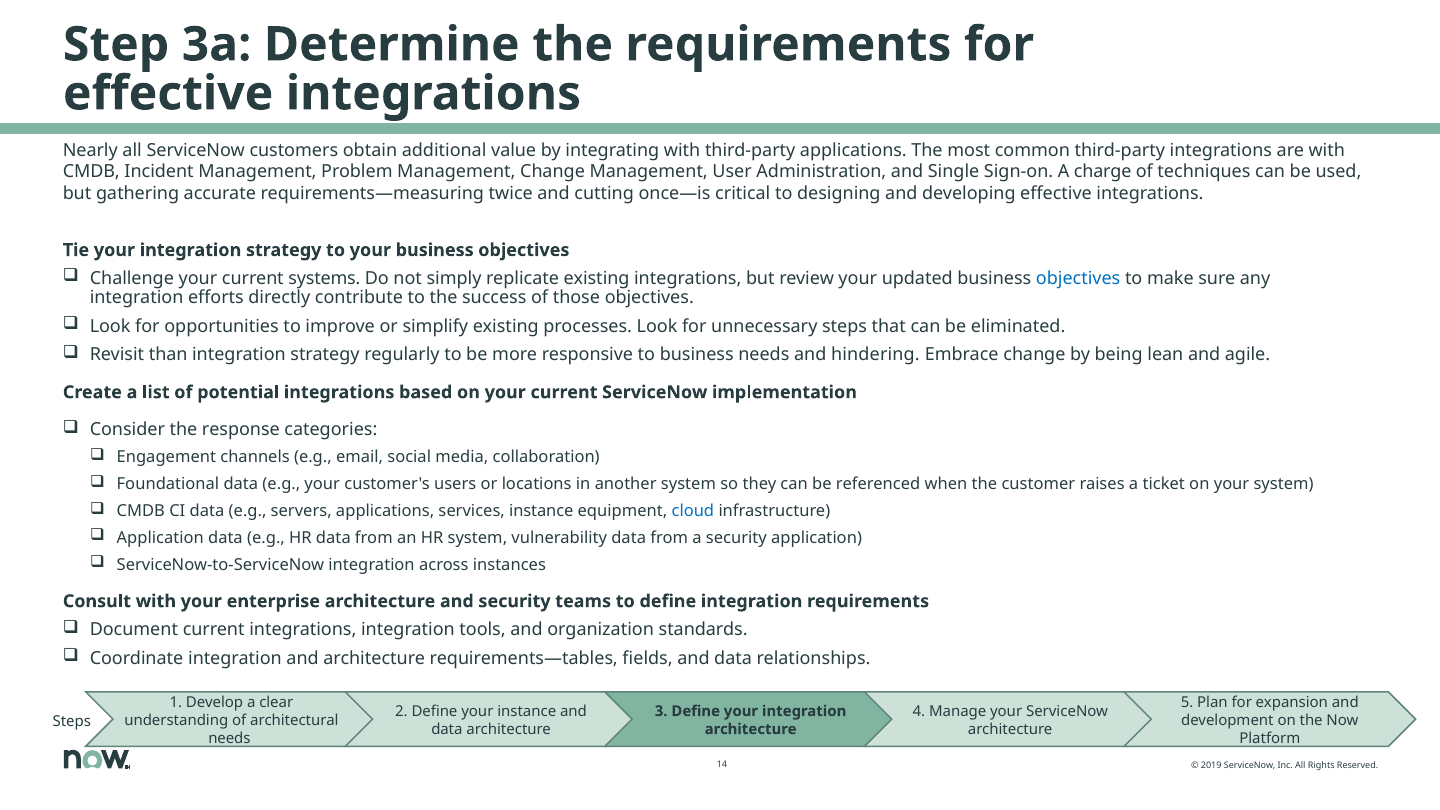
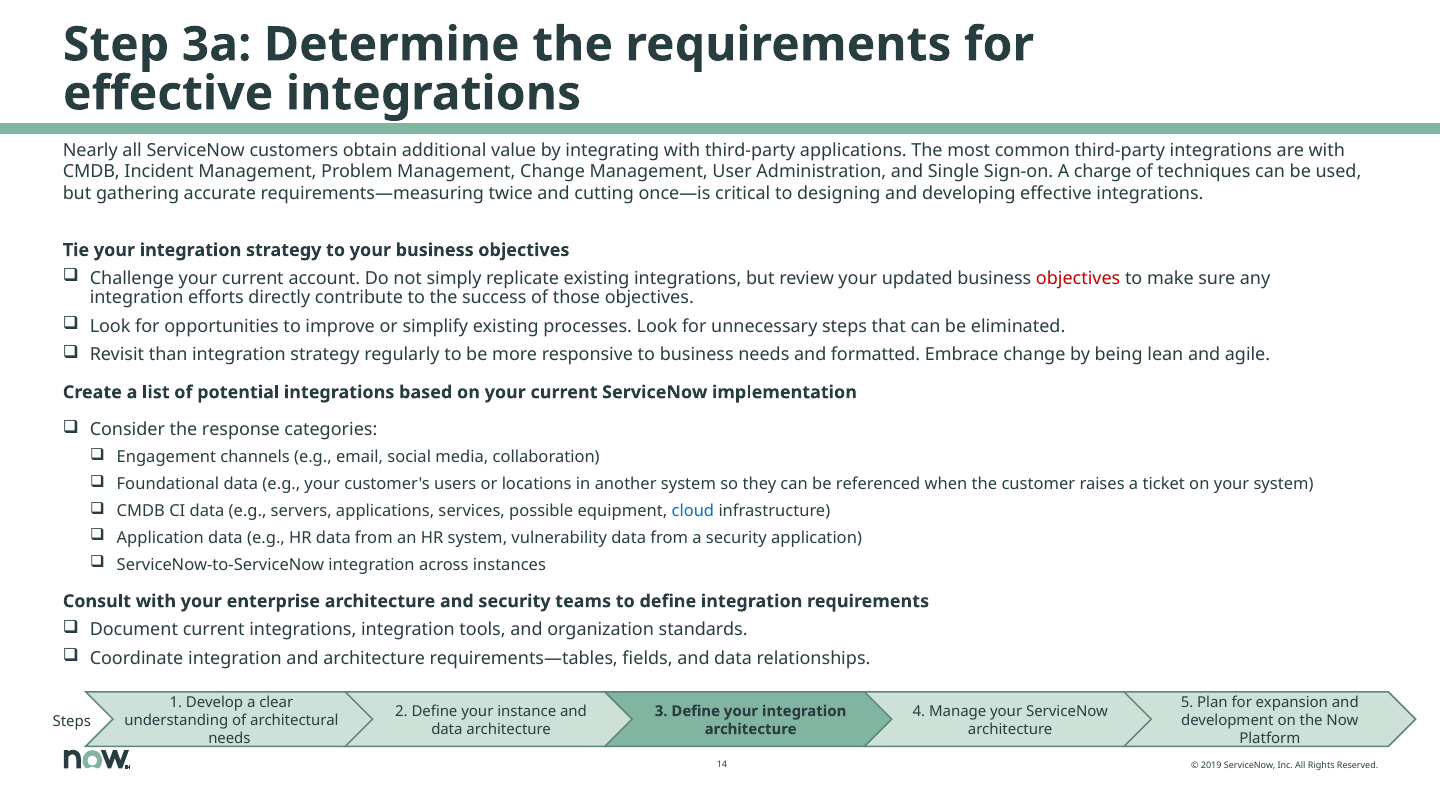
systems: systems -> account
objectives at (1078, 279) colour: blue -> red
hindering: hindering -> formatted
services instance: instance -> possible
